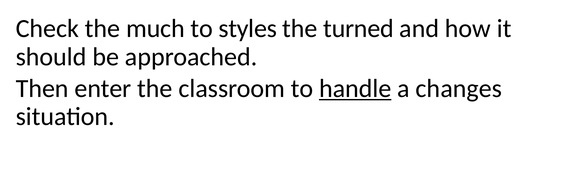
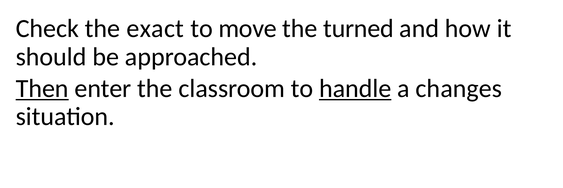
much: much -> exact
styles: styles -> move
Then underline: none -> present
